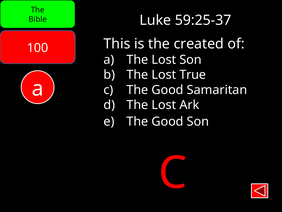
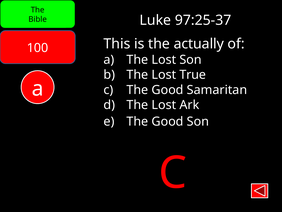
59:25-37: 59:25-37 -> 97:25-37
created: created -> actually
